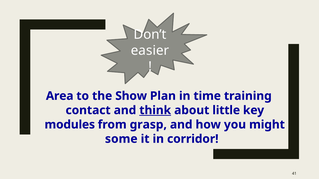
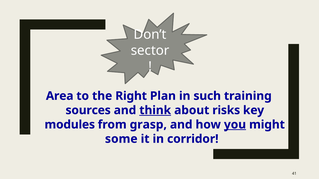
easier: easier -> sector
Show: Show -> Right
time: time -> such
contact: contact -> sources
little: little -> risks
you underline: none -> present
